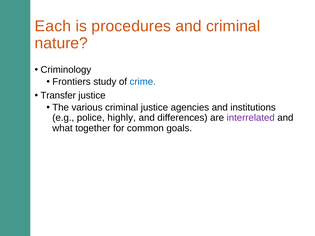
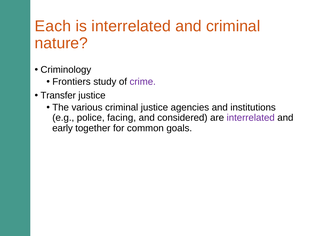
is procedures: procedures -> interrelated
crime colour: blue -> purple
highly: highly -> facing
differences: differences -> considered
what: what -> early
